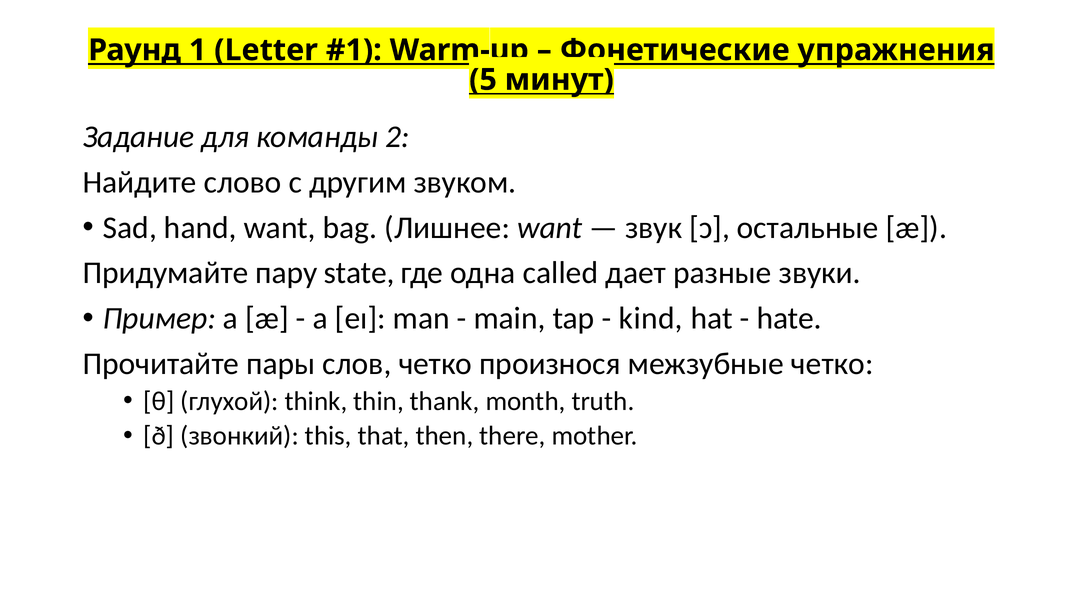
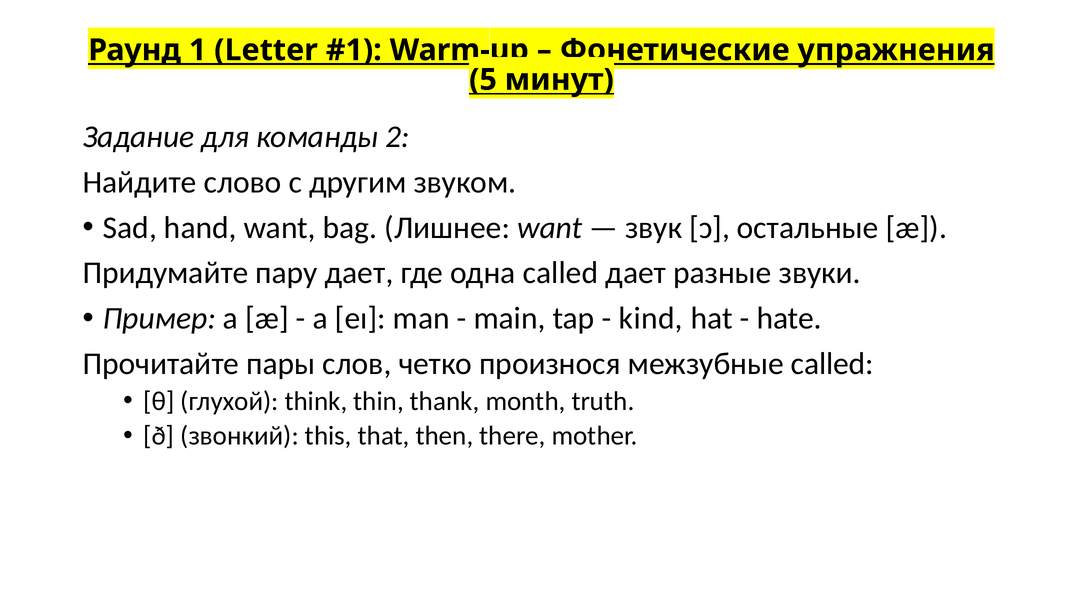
пару state: state -> дает
межзубные четко: четко -> called
